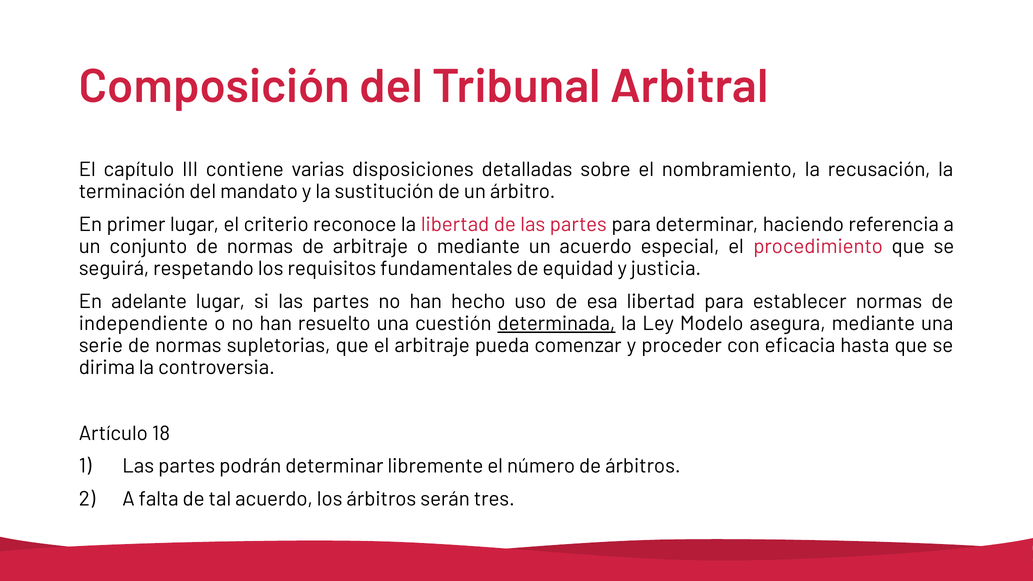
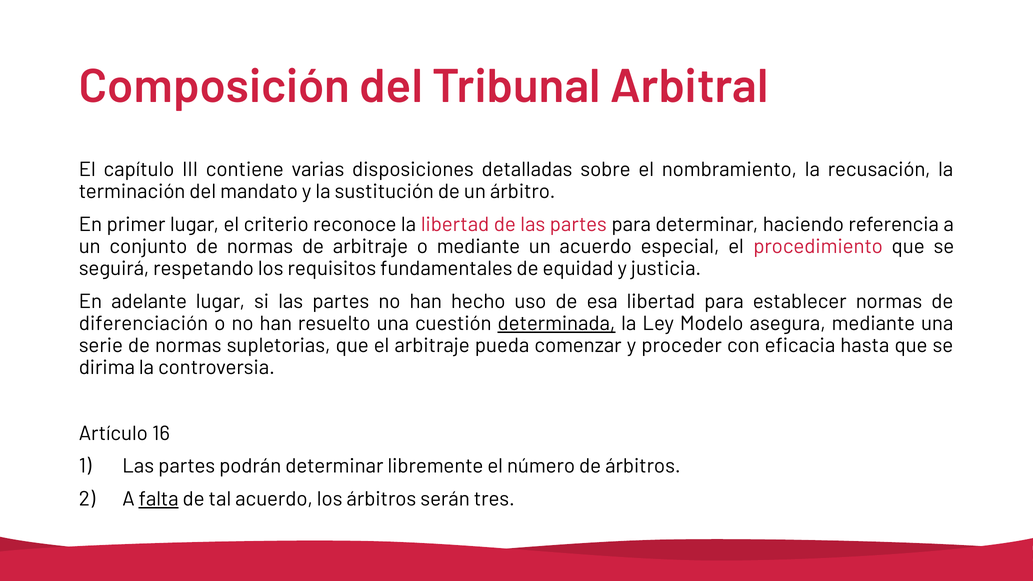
independiente: independiente -> diferenciación
18: 18 -> 16
falta underline: none -> present
